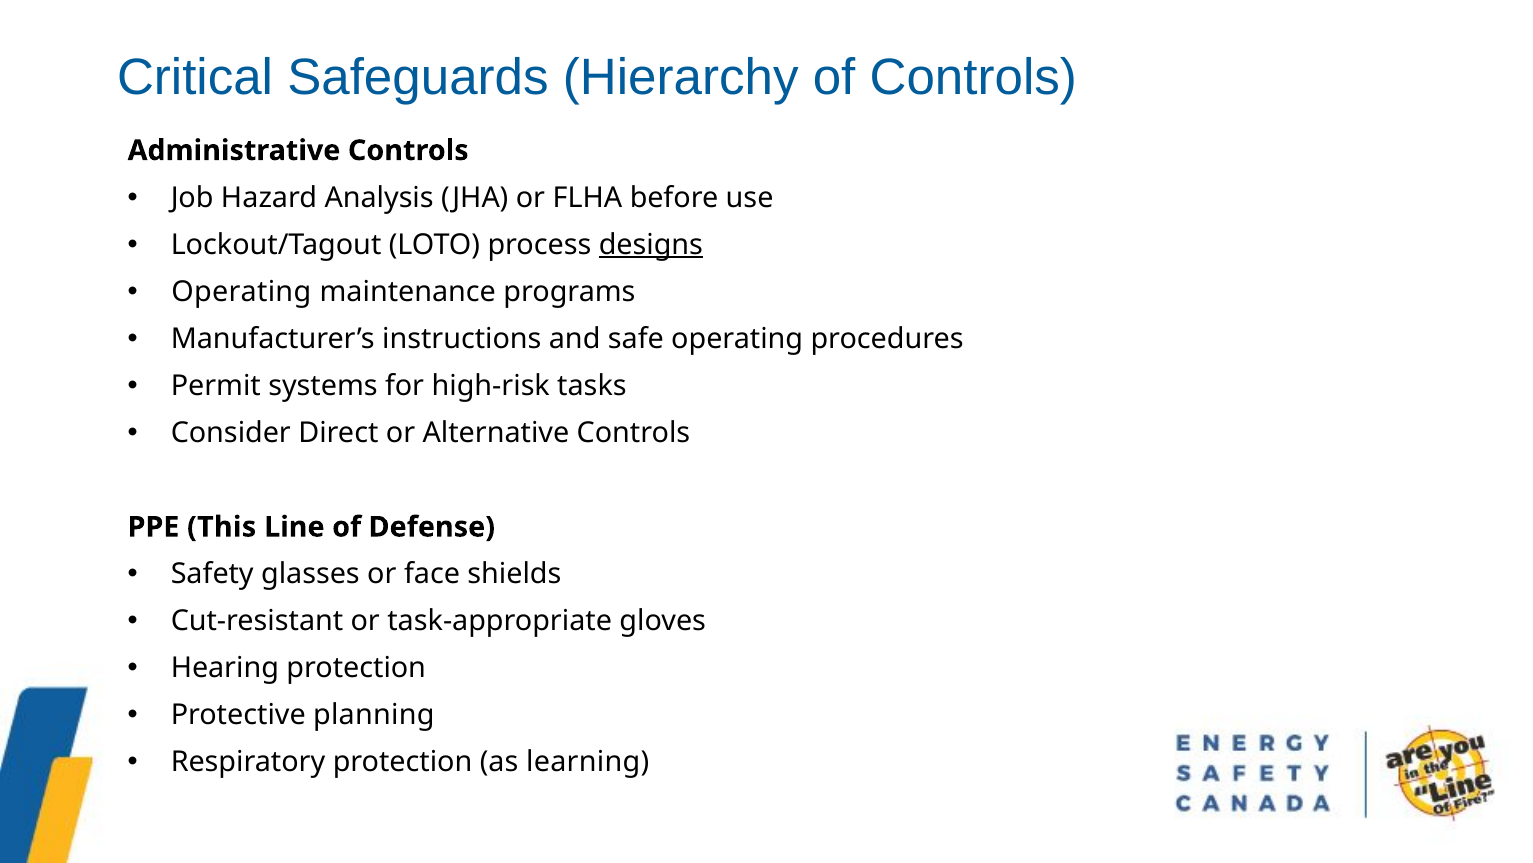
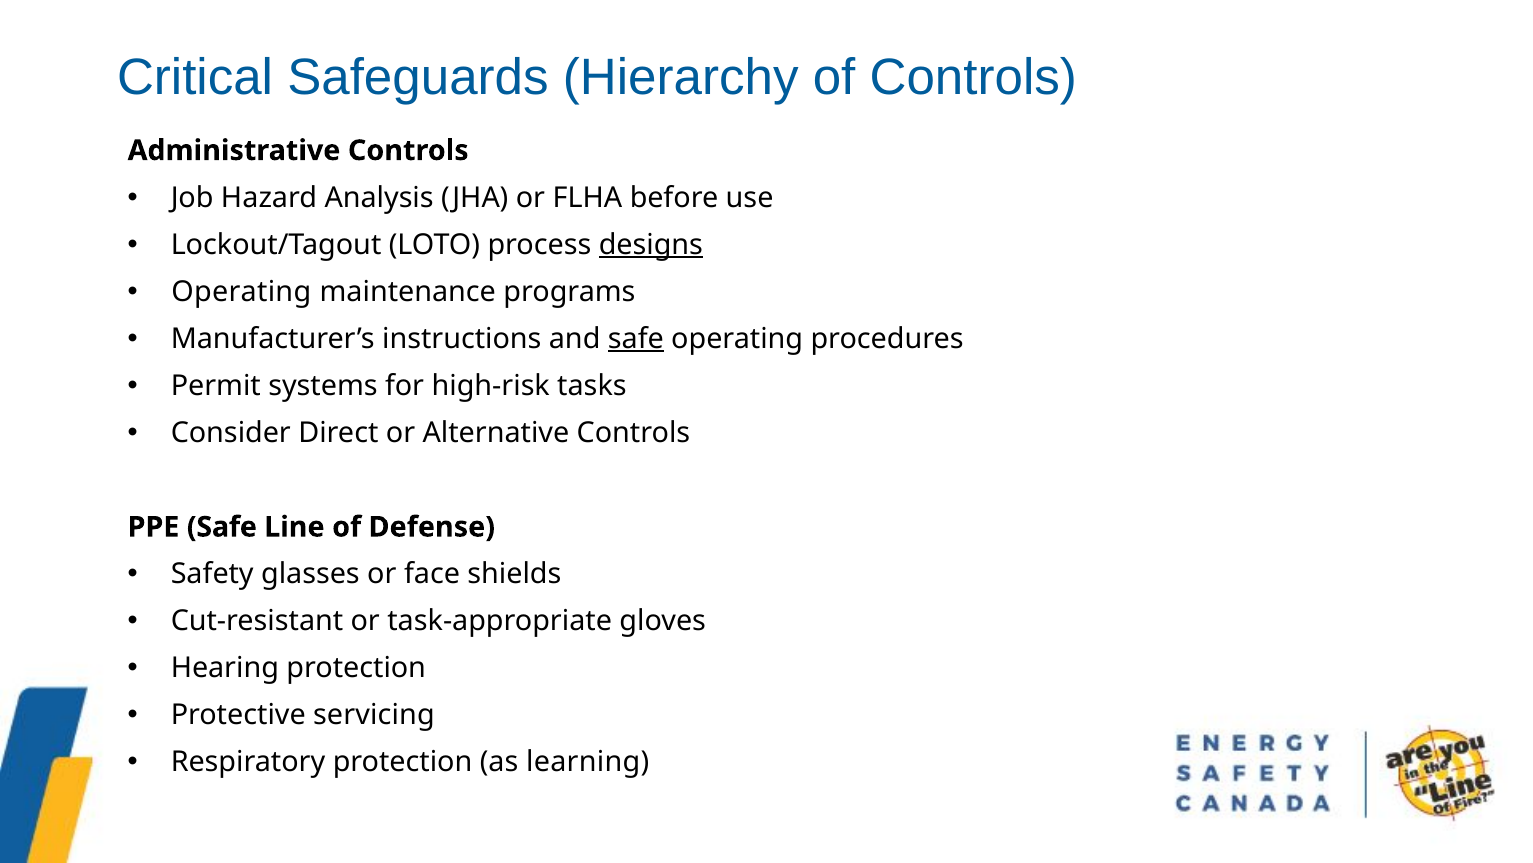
safe at (636, 339) underline: none -> present
PPE This: This -> Safe
planning: planning -> servicing
